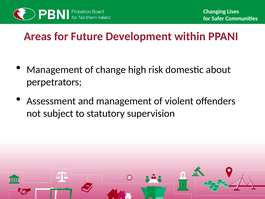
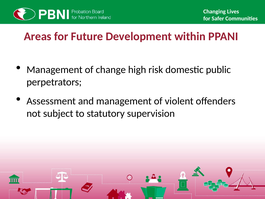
about: about -> public
